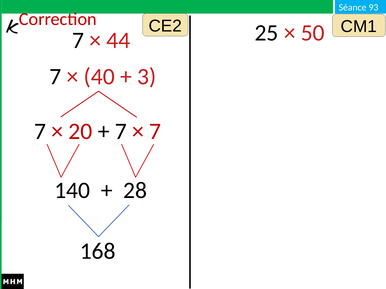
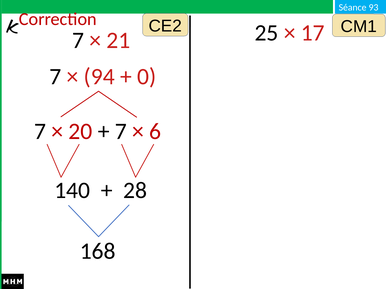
50: 50 -> 17
44: 44 -> 21
40: 40 -> 94
3: 3 -> 0
7 at (155, 132): 7 -> 6
